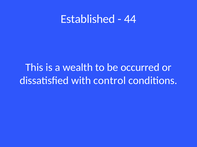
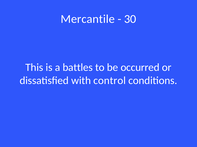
Established: Established -> Mercantile
44: 44 -> 30
wealth: wealth -> battles
